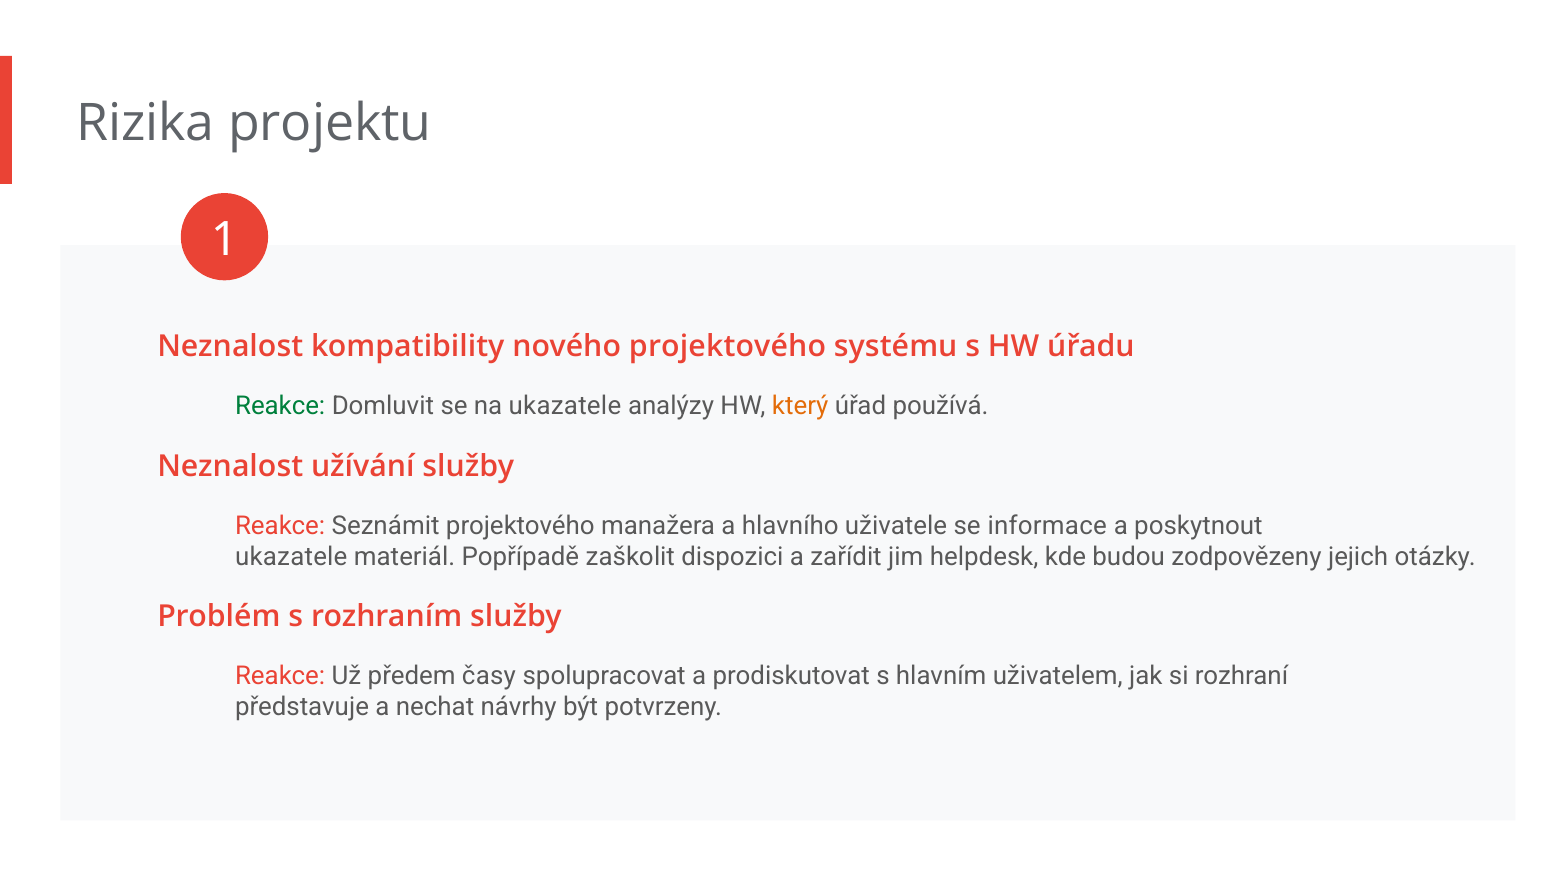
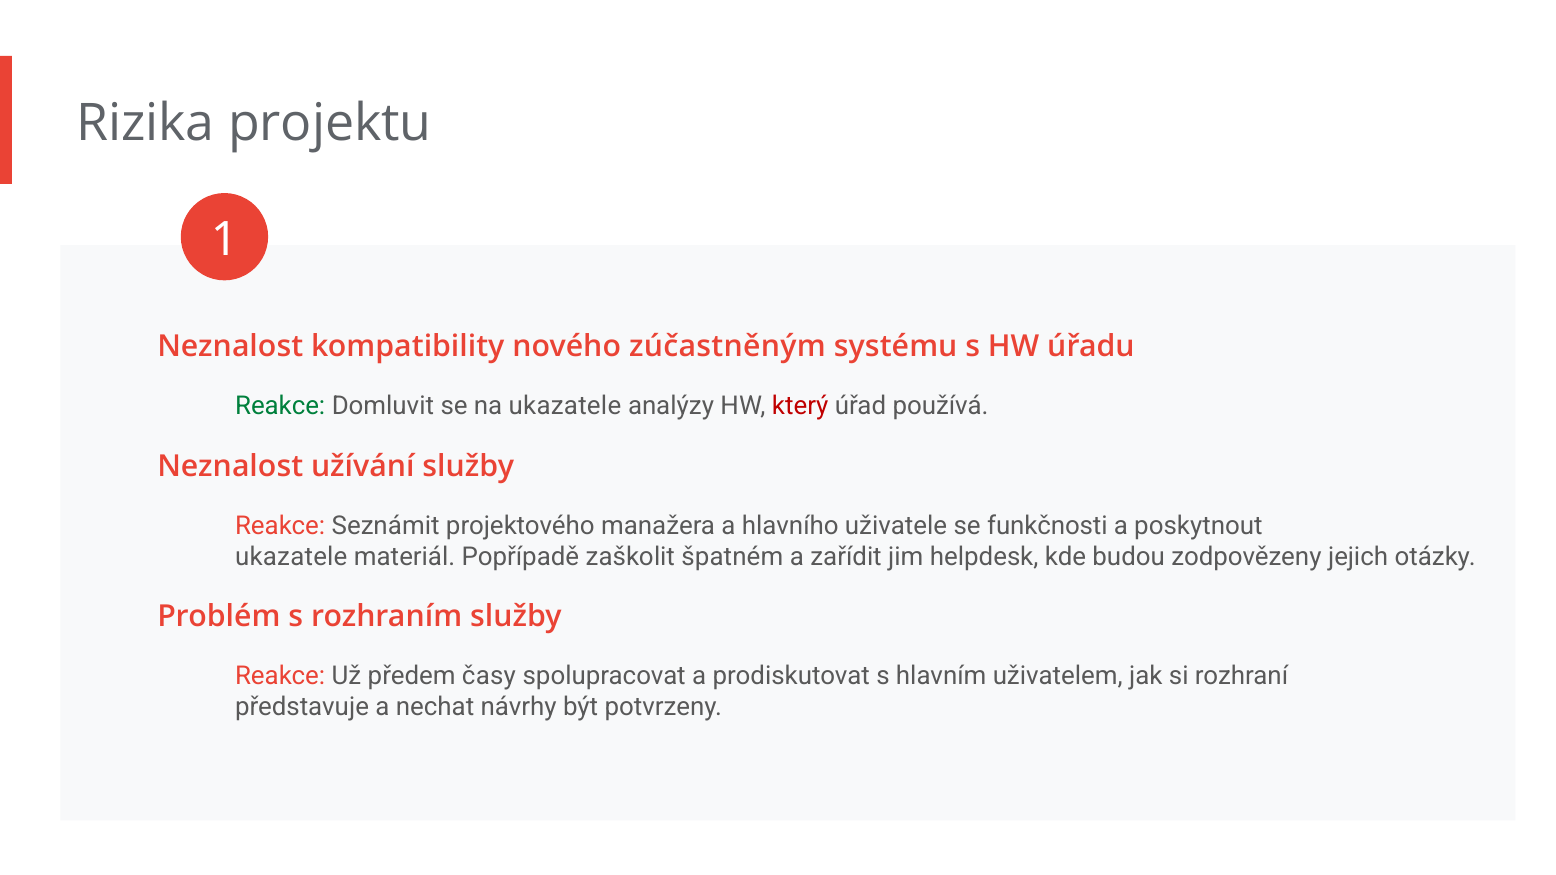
nového projektového: projektového -> zúčastněným
který colour: orange -> red
informace: informace -> funkčnosti
dispozici: dispozici -> špatném
